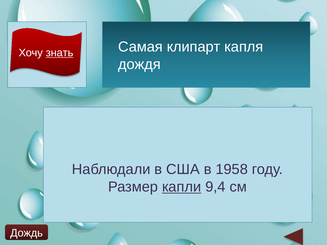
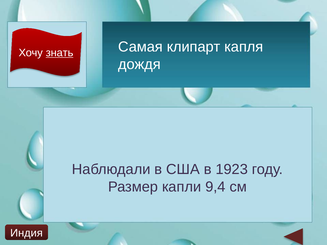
1958: 1958 -> 1923
капли underline: present -> none
Дождь: Дождь -> Индия
